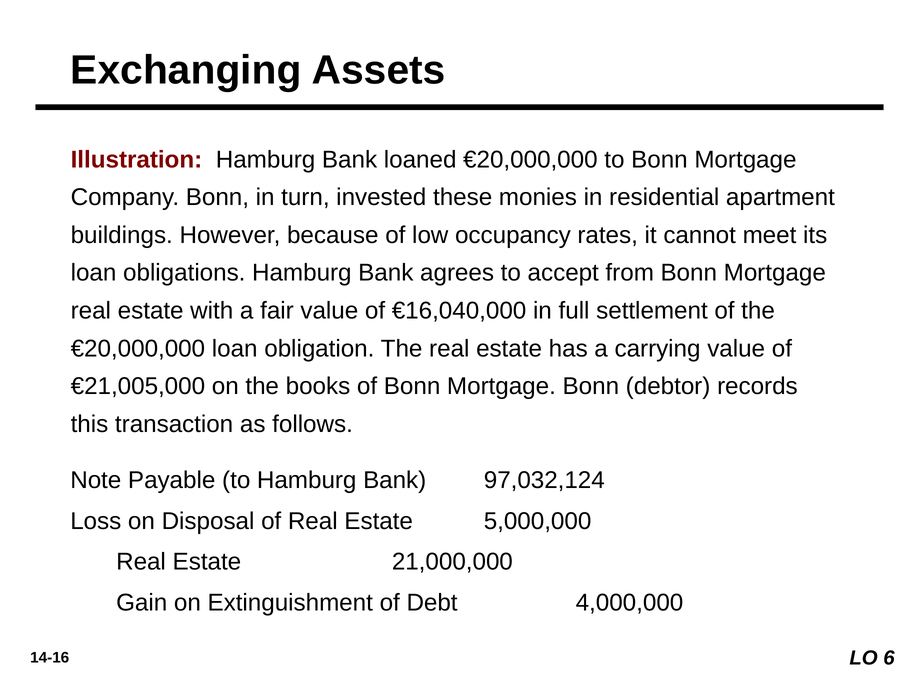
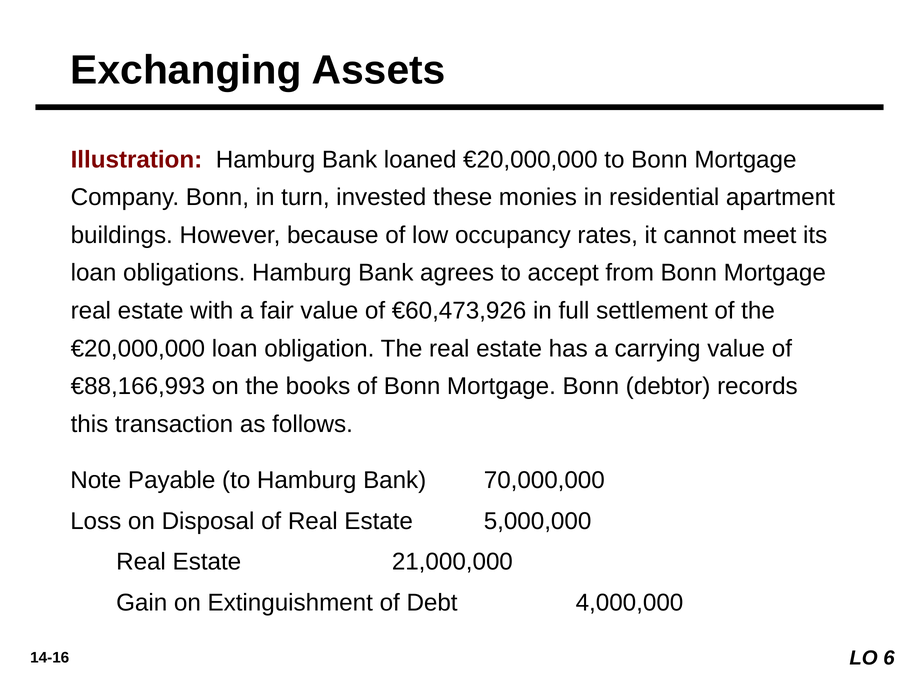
€16,040,000: €16,040,000 -> €60,473,926
€21,005,000: €21,005,000 -> €88,166,993
97,032,124: 97,032,124 -> 70,000,000
